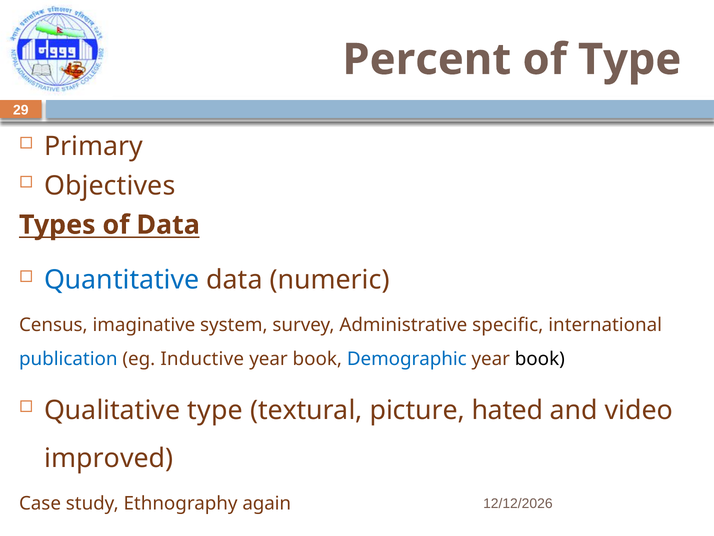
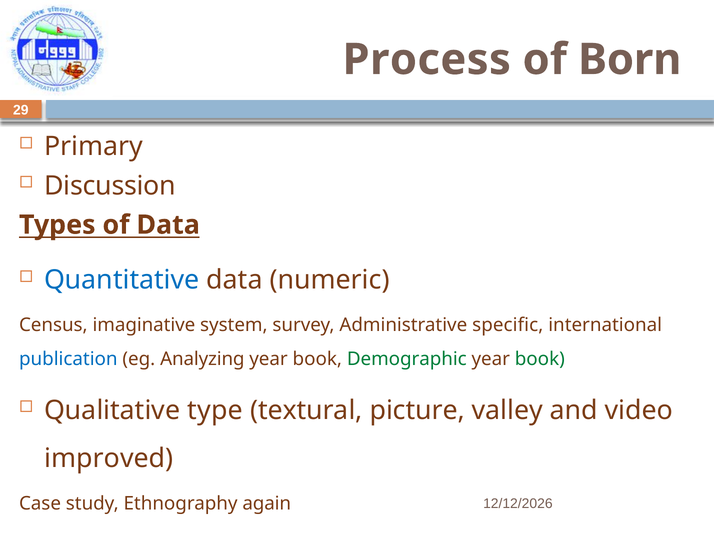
Percent: Percent -> Process
of Type: Type -> Born
Objectives: Objectives -> Discussion
Inductive: Inductive -> Analyzing
Demographic colour: blue -> green
book at (540, 359) colour: black -> green
hated: hated -> valley
